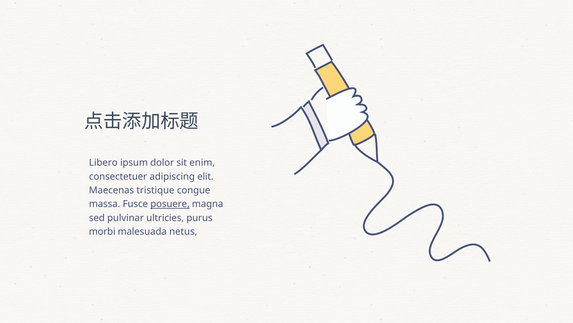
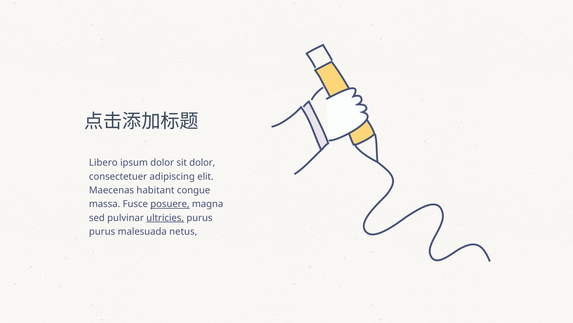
sit enim: enim -> dolor
tristique: tristique -> habitant
ultricies underline: none -> present
morbi at (102, 231): morbi -> purus
